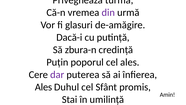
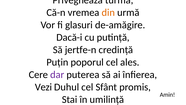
din colour: purple -> orange
zbura-n: zbura-n -> jertfe-n
Ales at (43, 87): Ales -> Vezi
